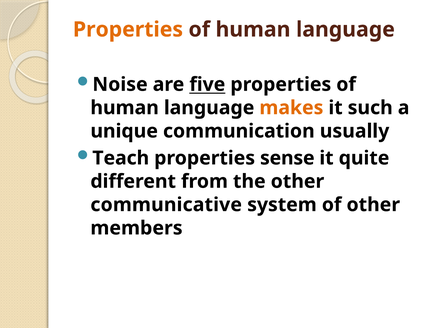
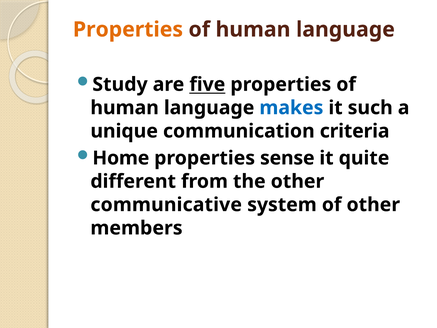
Noise: Noise -> Study
makes colour: orange -> blue
usually: usually -> criteria
Teach: Teach -> Home
